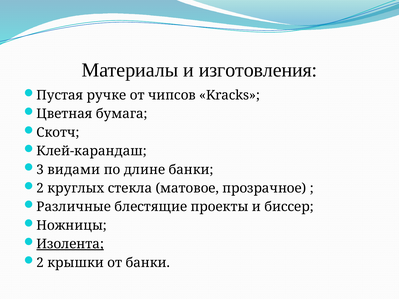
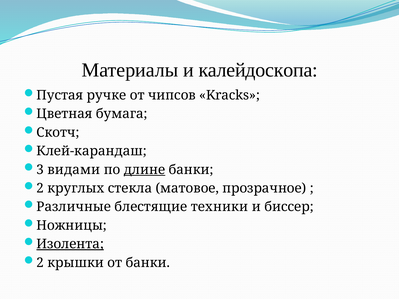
изготовления: изготовления -> калейдоскопа
длине underline: none -> present
проекты: проекты -> техники
